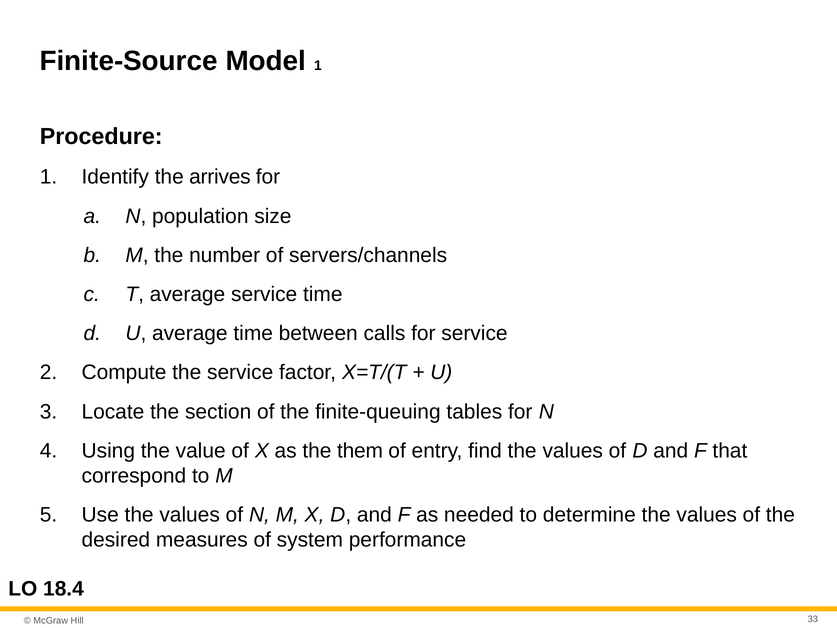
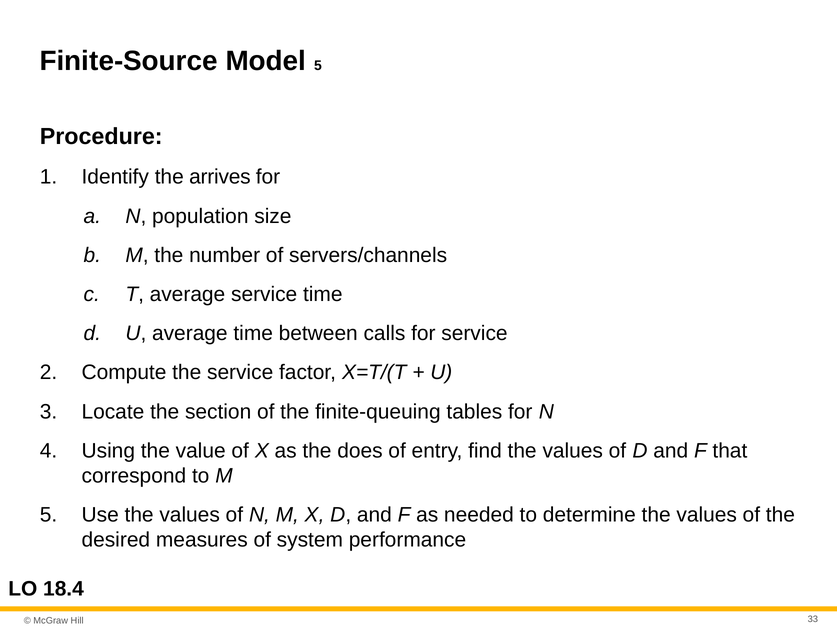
Model 1: 1 -> 5
them: them -> does
